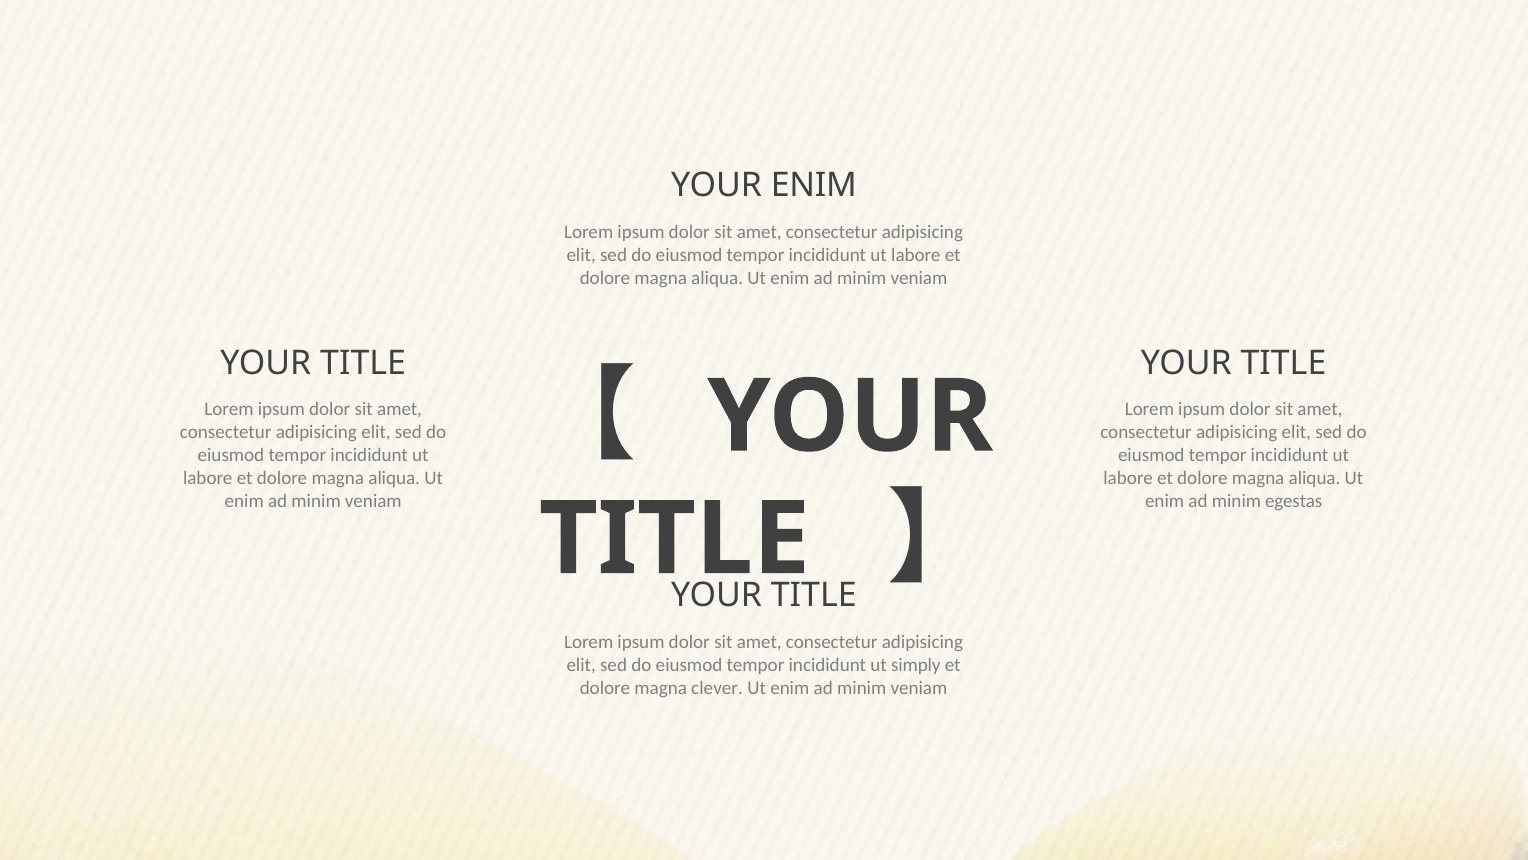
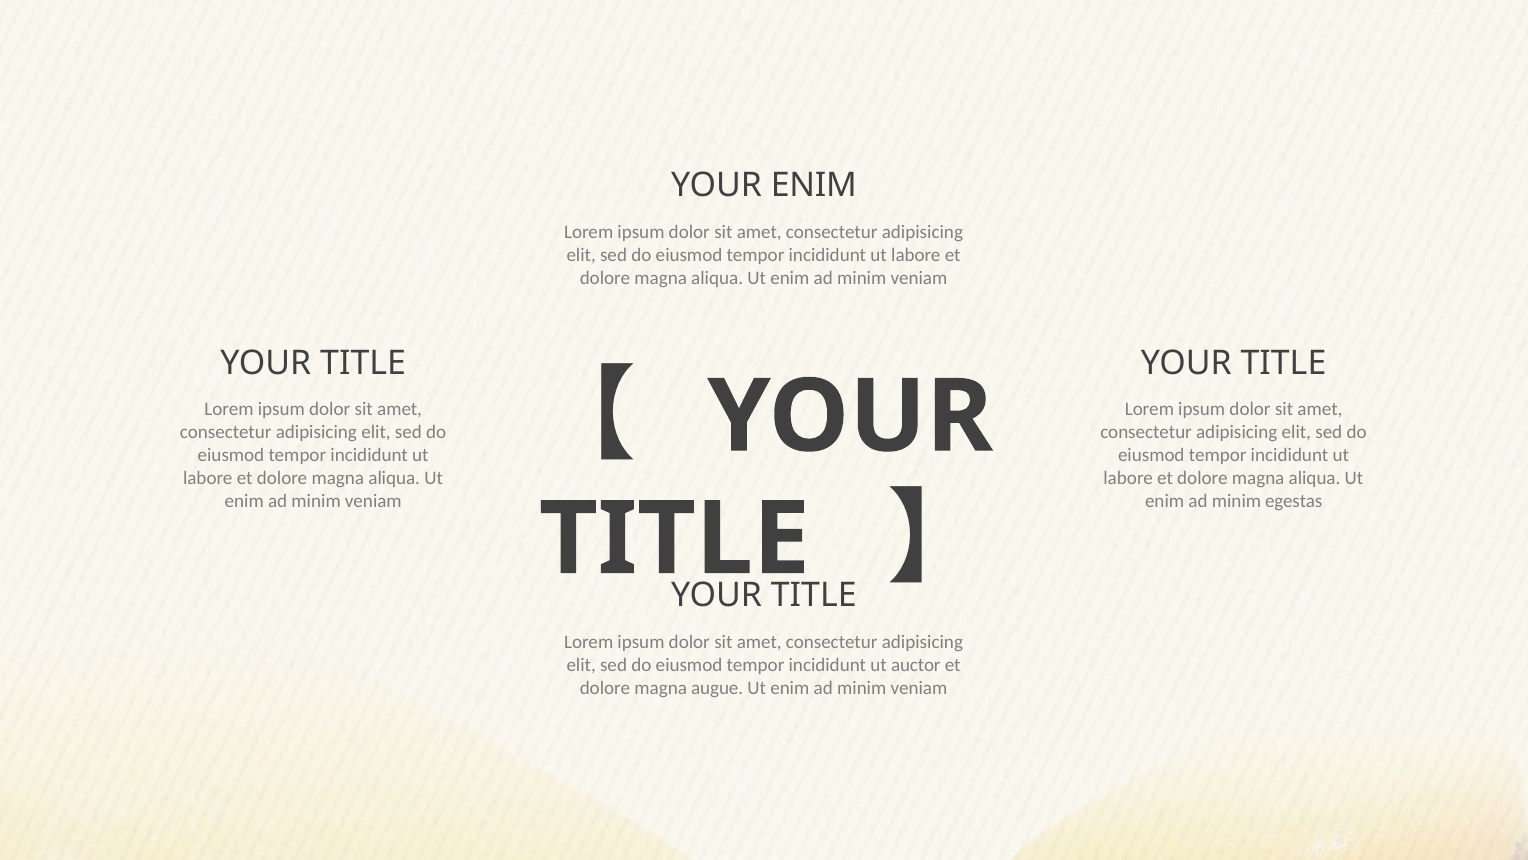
simply: simply -> auctor
clever: clever -> augue
